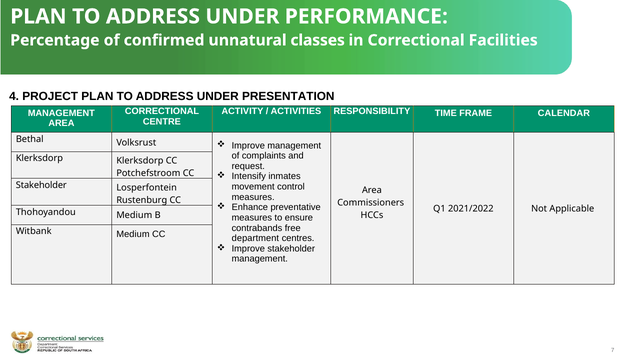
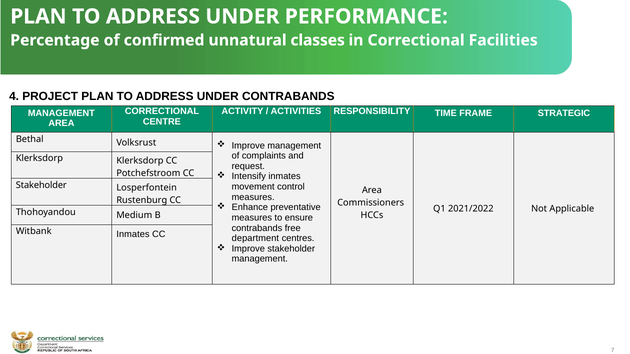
UNDER PRESENTATION: PRESENTATION -> CONTRABANDS
CALENDAR: CALENDAR -> STRATEGIC
Witbank Medium: Medium -> Inmates
